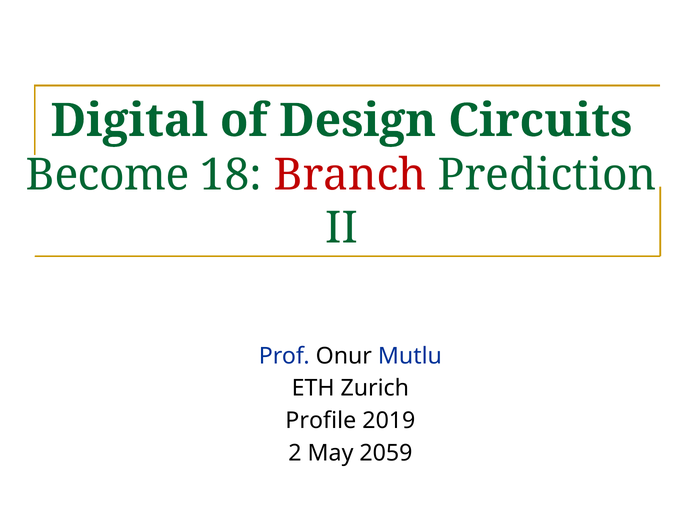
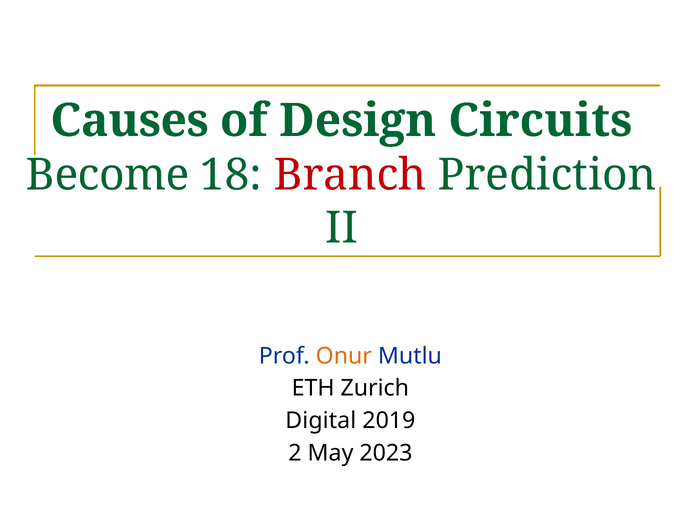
Digital: Digital -> Causes
Onur colour: black -> orange
Profile: Profile -> Digital
2059: 2059 -> 2023
